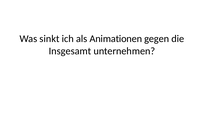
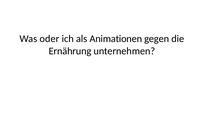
sinkt: sinkt -> oder
Insgesamt: Insgesamt -> Ernährung
